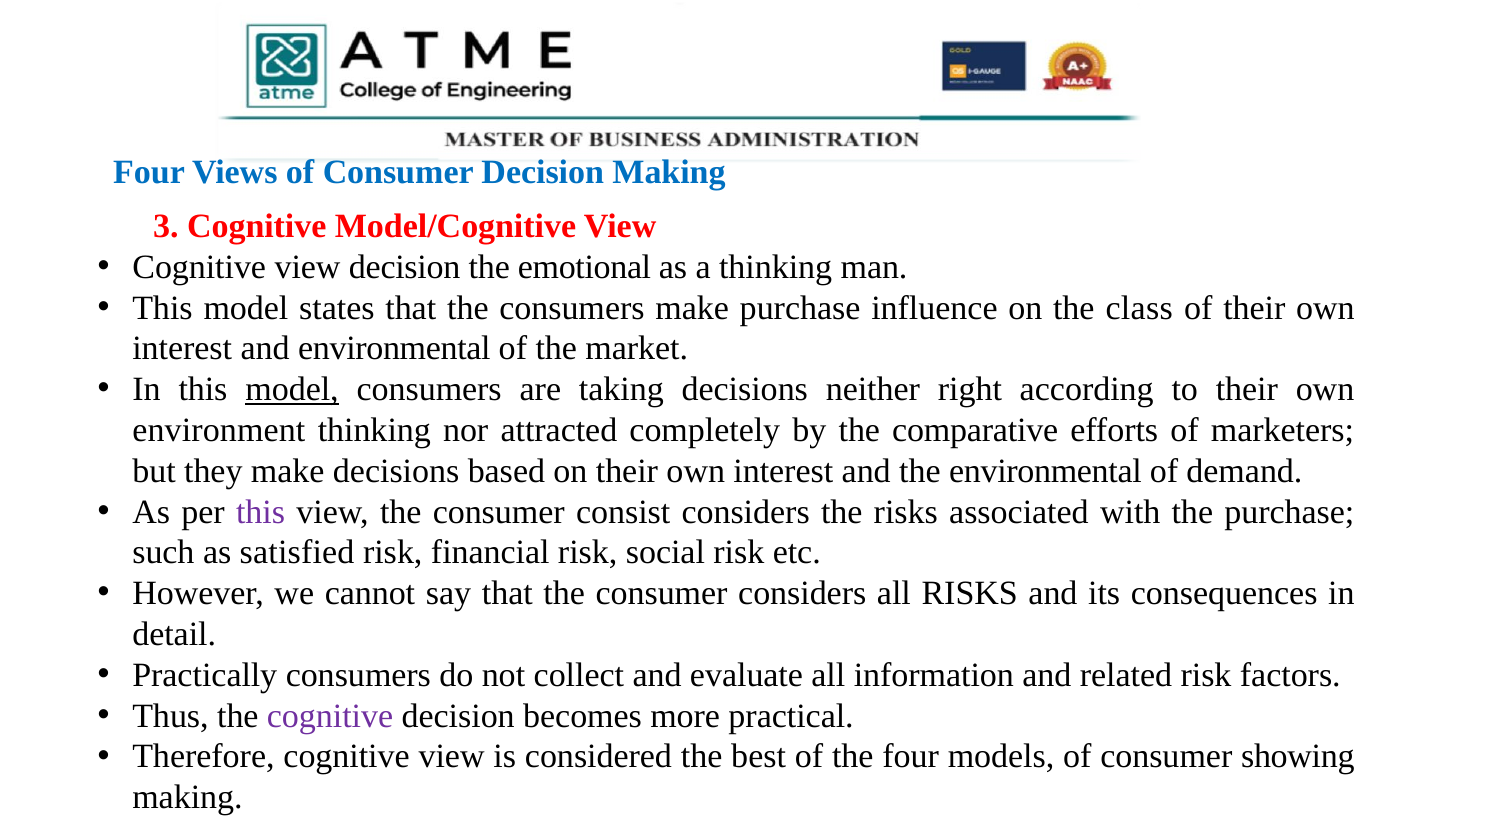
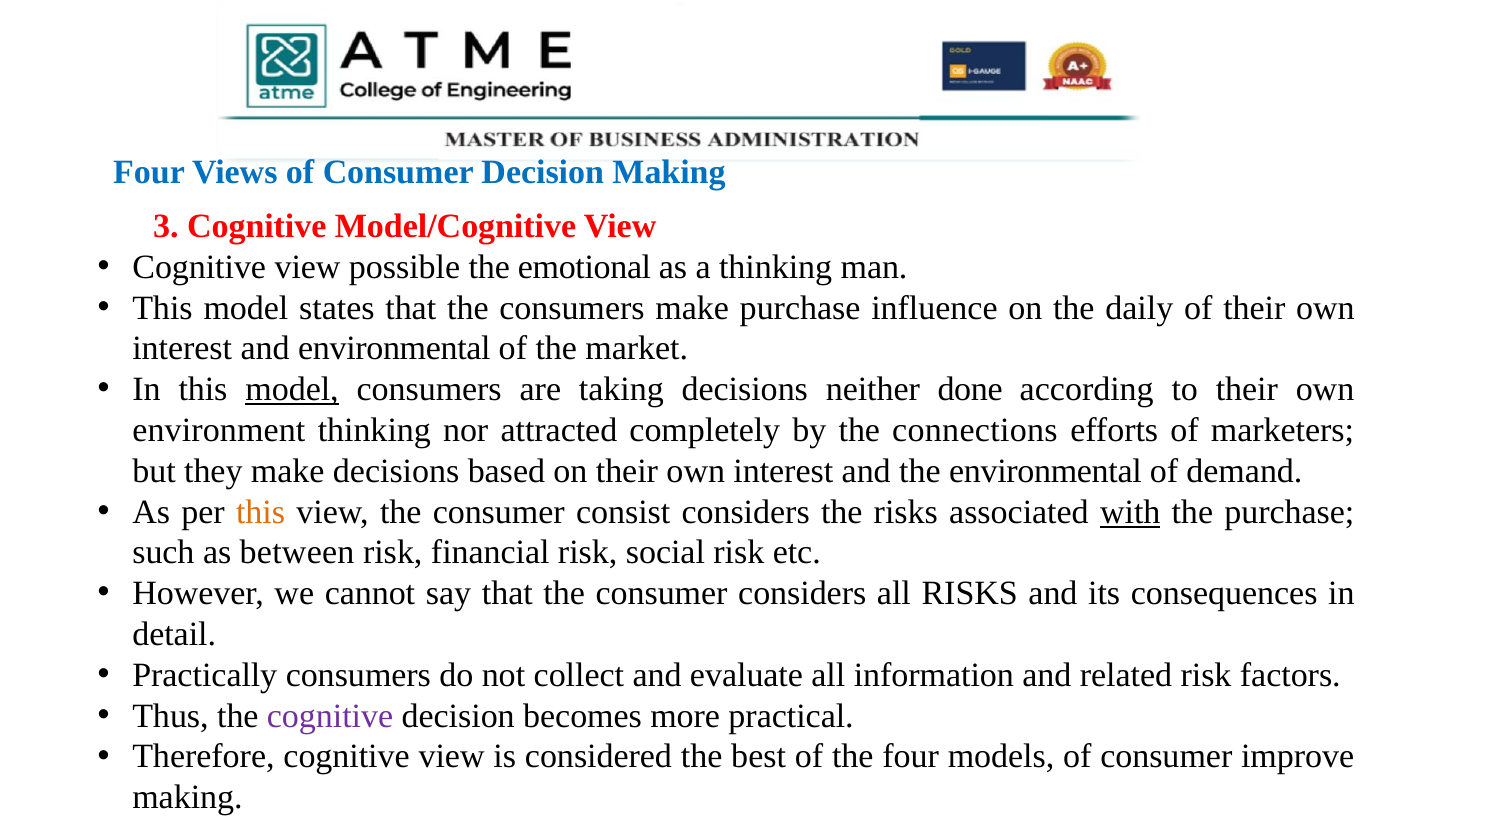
view decision: decision -> possible
class: class -> daily
right: right -> done
comparative: comparative -> connections
this at (261, 512) colour: purple -> orange
with underline: none -> present
satisfied: satisfied -> between
showing: showing -> improve
